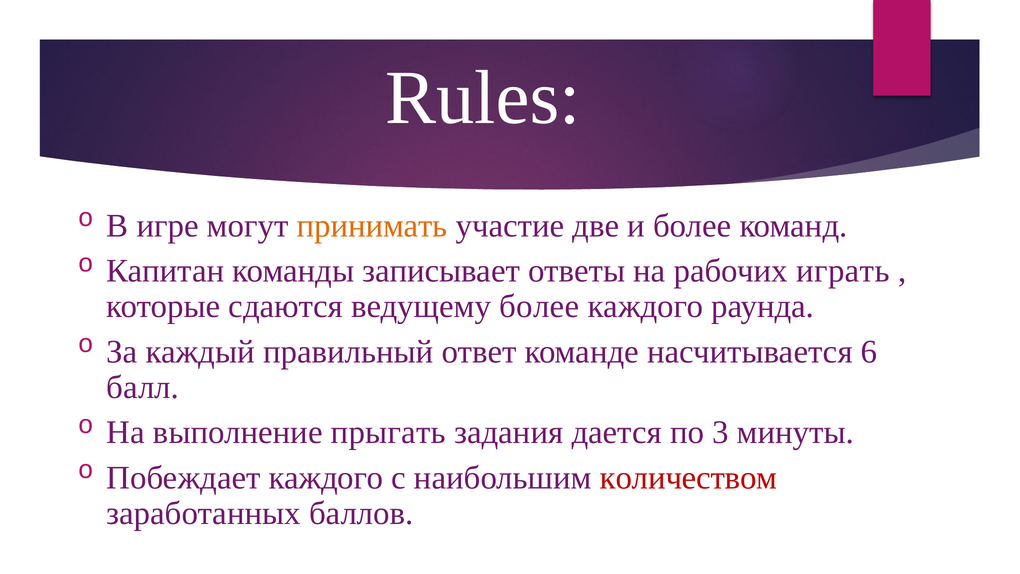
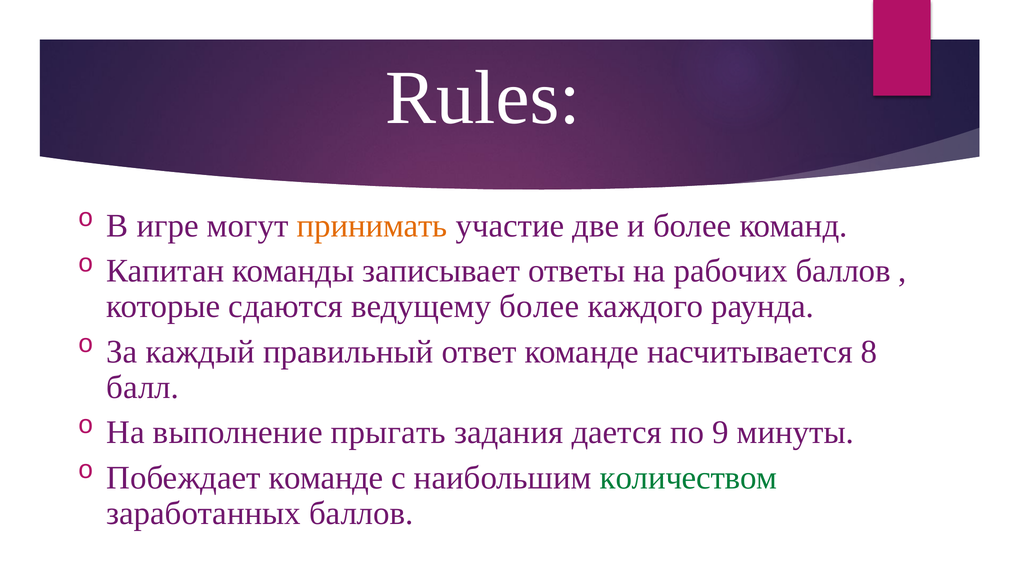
рабочих играть: играть -> баллов
6: 6 -> 8
3: 3 -> 9
Побеждает каждого: каждого -> команде
количеством colour: red -> green
